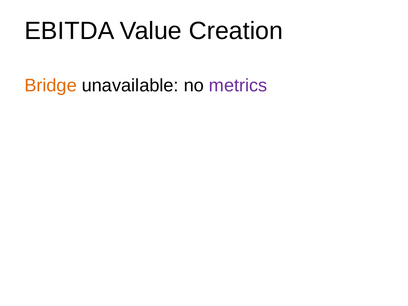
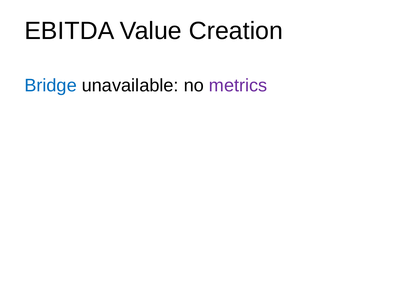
Bridge colour: orange -> blue
